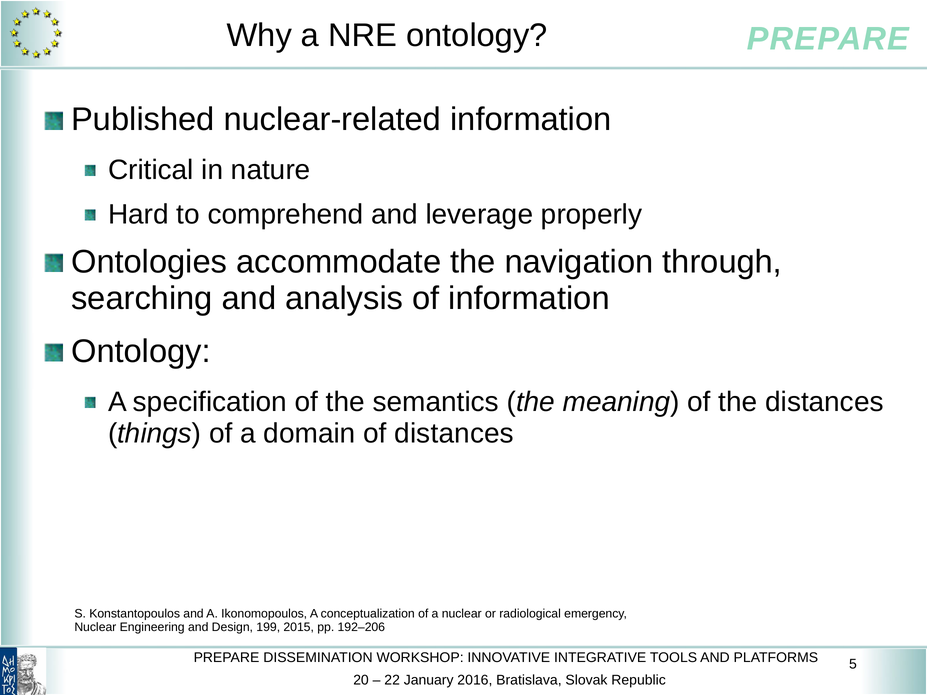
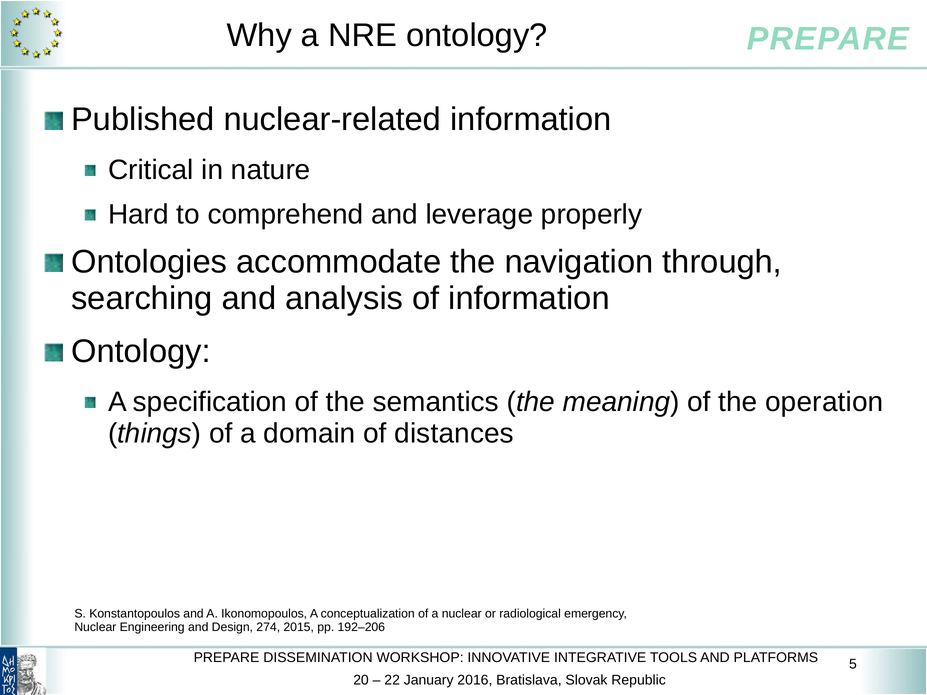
the distances: distances -> operation
199: 199 -> 274
